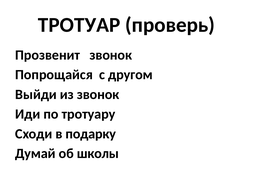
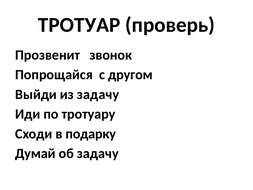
из звонок: звонок -> задачу
об школы: школы -> задачу
